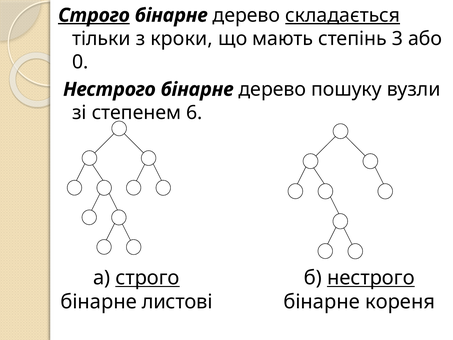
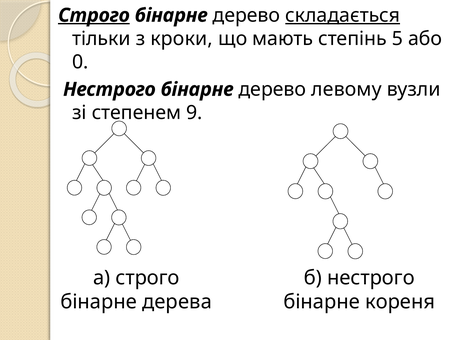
3: 3 -> 5
пошуку: пошуку -> левому
6: 6 -> 9
строго at (148, 278) underline: present -> none
нестрого at (371, 278) underline: present -> none
листові: листові -> дерева
